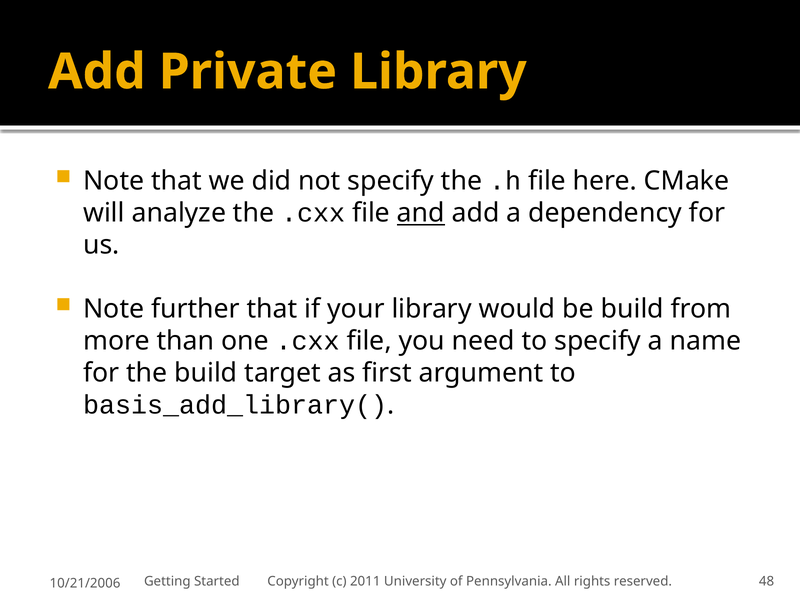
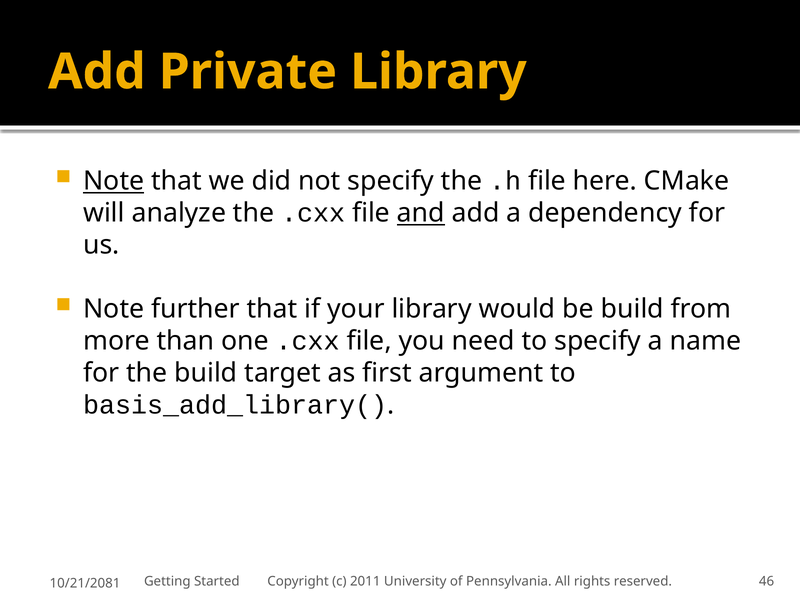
Note at (114, 181) underline: none -> present
48: 48 -> 46
10/21/2006: 10/21/2006 -> 10/21/2081
